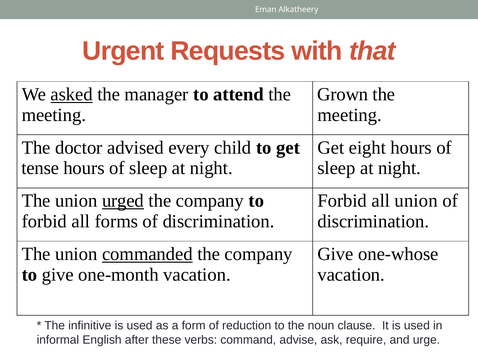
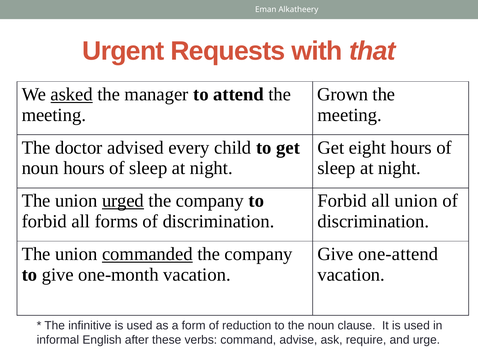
tense at (40, 168): tense -> noun
one-whose: one-whose -> one-attend
